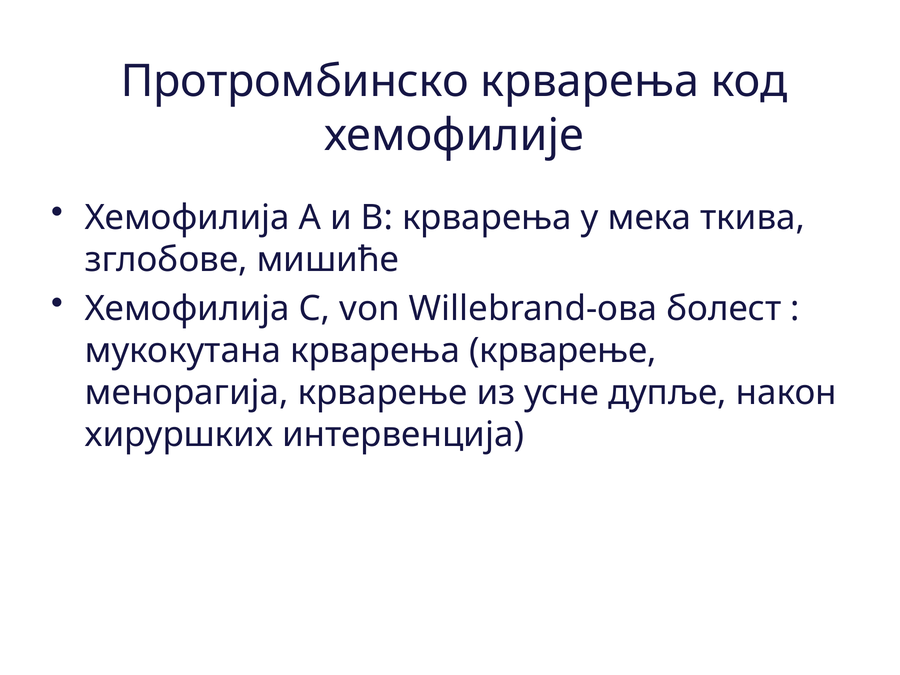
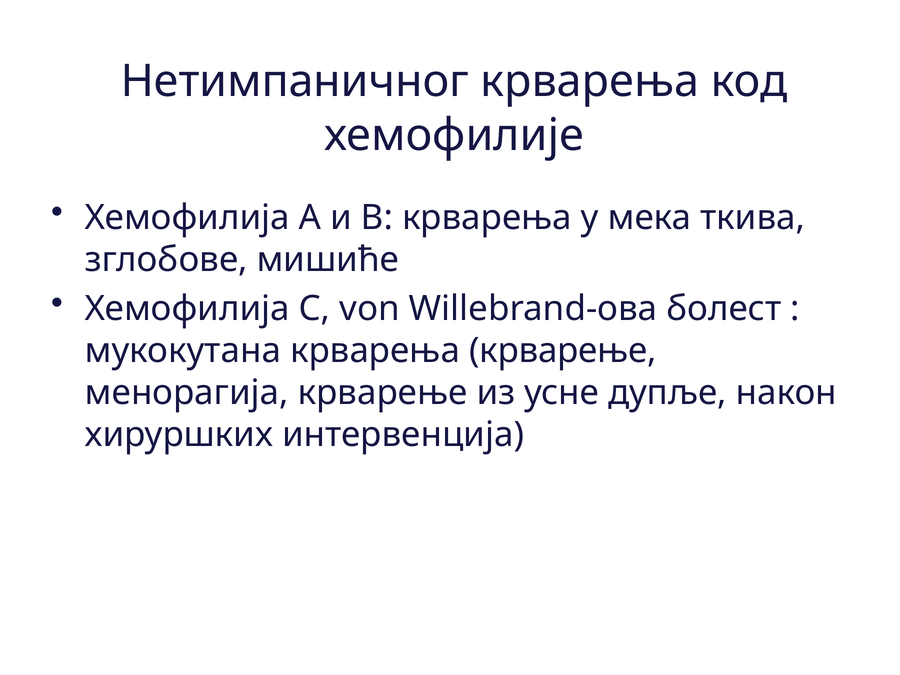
Протромбинско: Протромбинско -> Нетимпаничног
